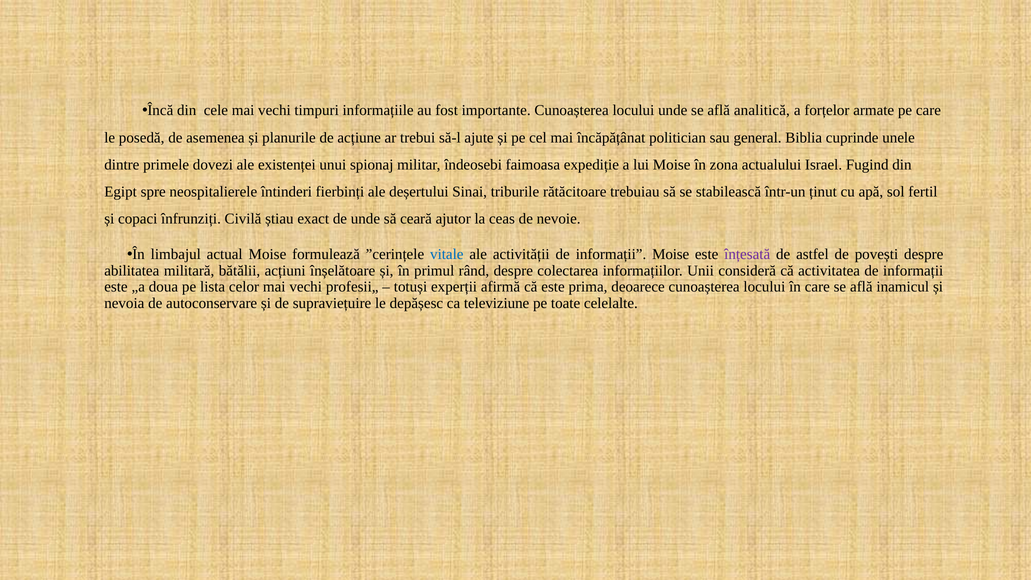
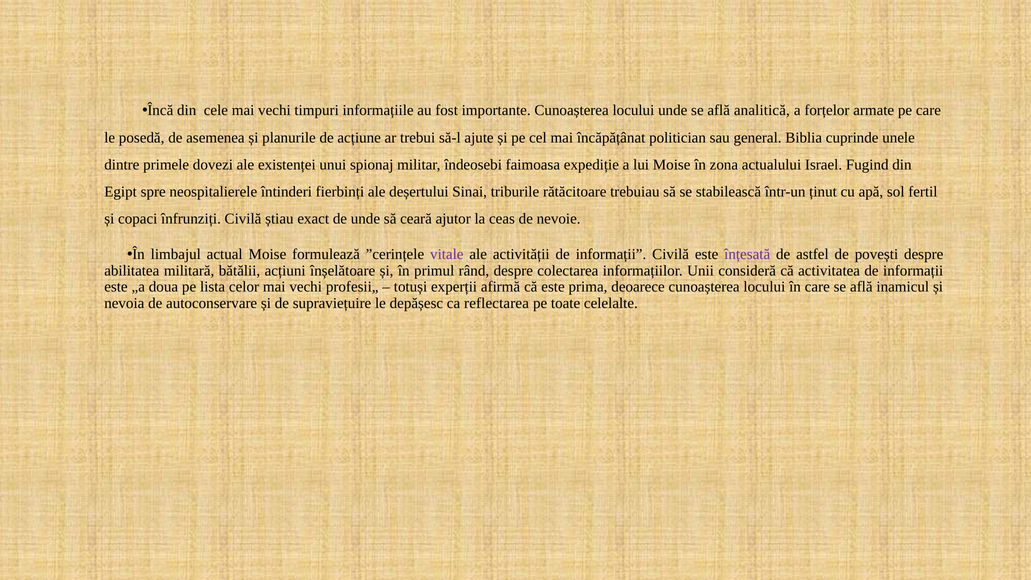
vitale colour: blue -> purple
informații Moise: Moise -> Civilă
televiziune: televiziune -> reflectarea
